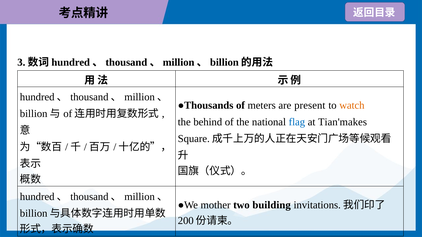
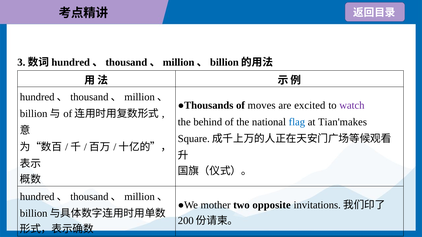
meters: meters -> moves
present: present -> excited
watch colour: orange -> purple
building: building -> opposite
